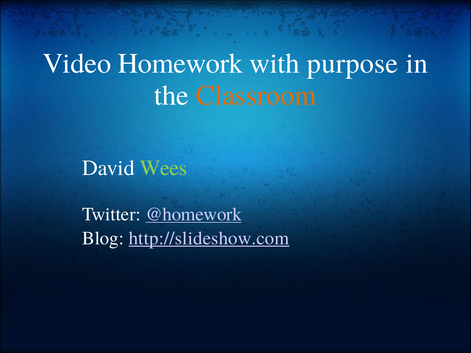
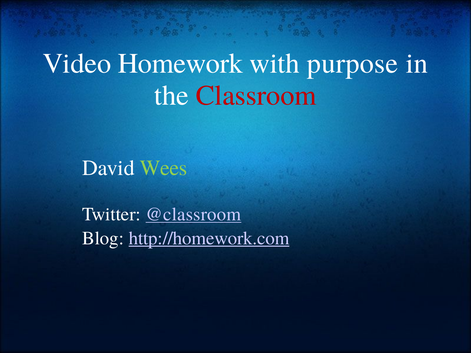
Classroom colour: orange -> red
@homework: @homework -> @classroom
http://slideshow.com: http://slideshow.com -> http://homework.com
